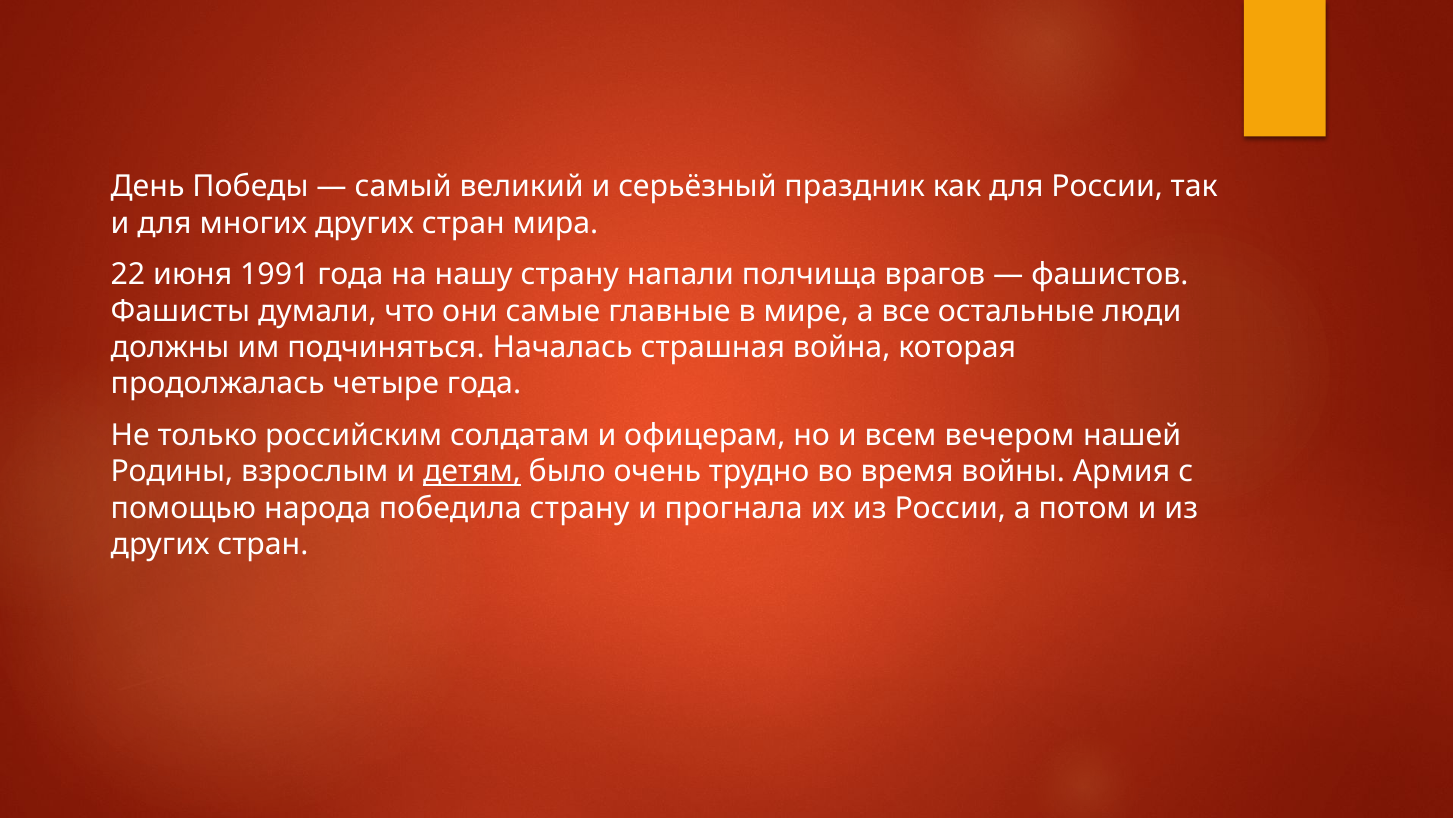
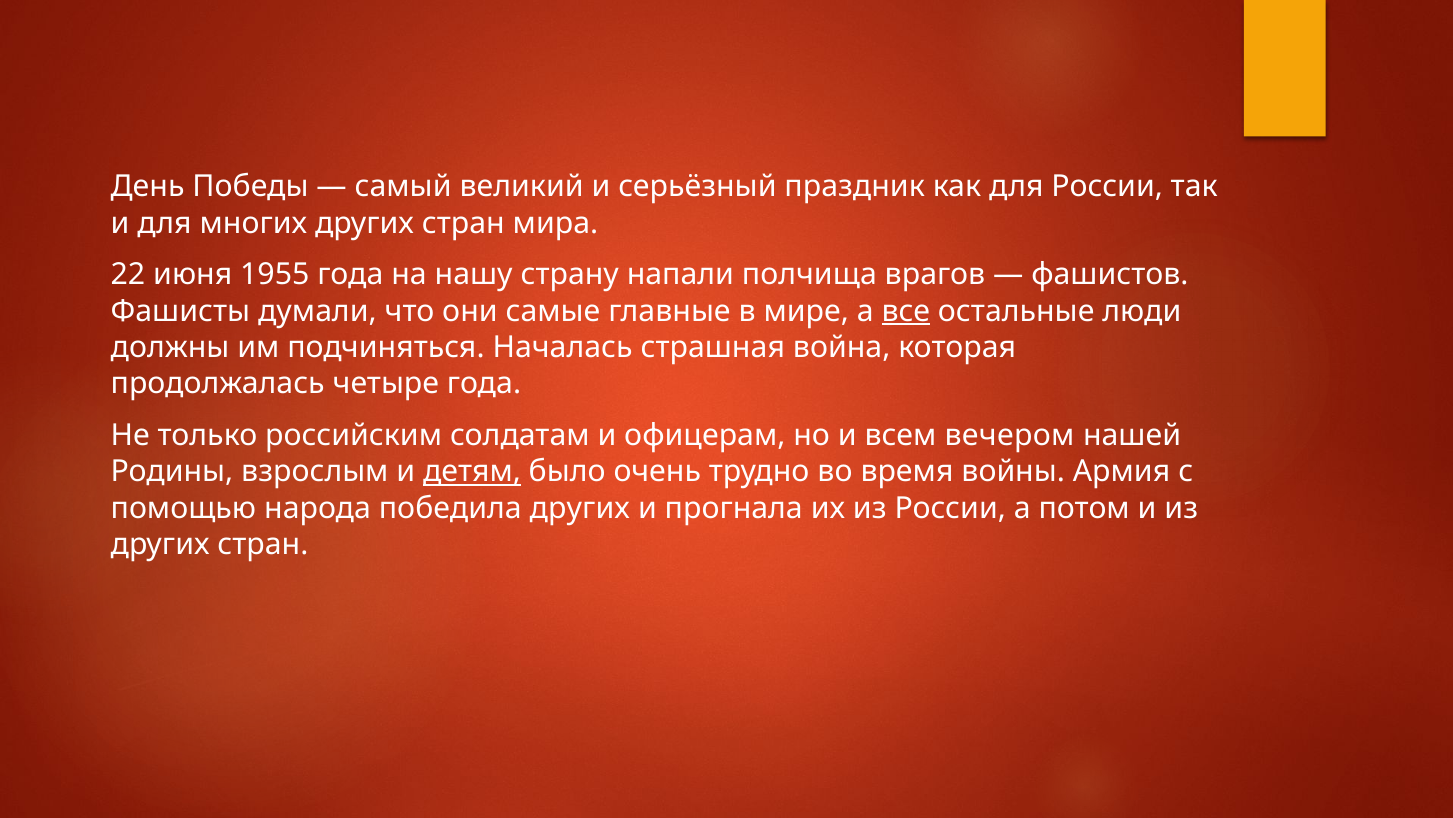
1991: 1991 -> 1955
все underline: none -> present
победила страну: страну -> других
